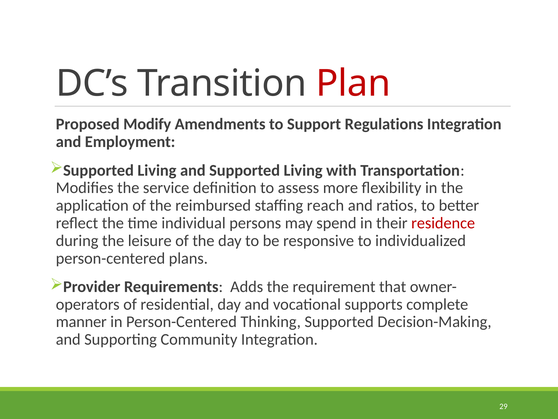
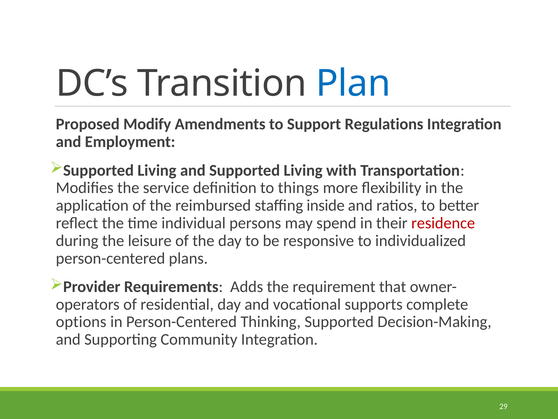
Plan colour: red -> blue
assess: assess -> things
reach: reach -> inside
manner: manner -> options
